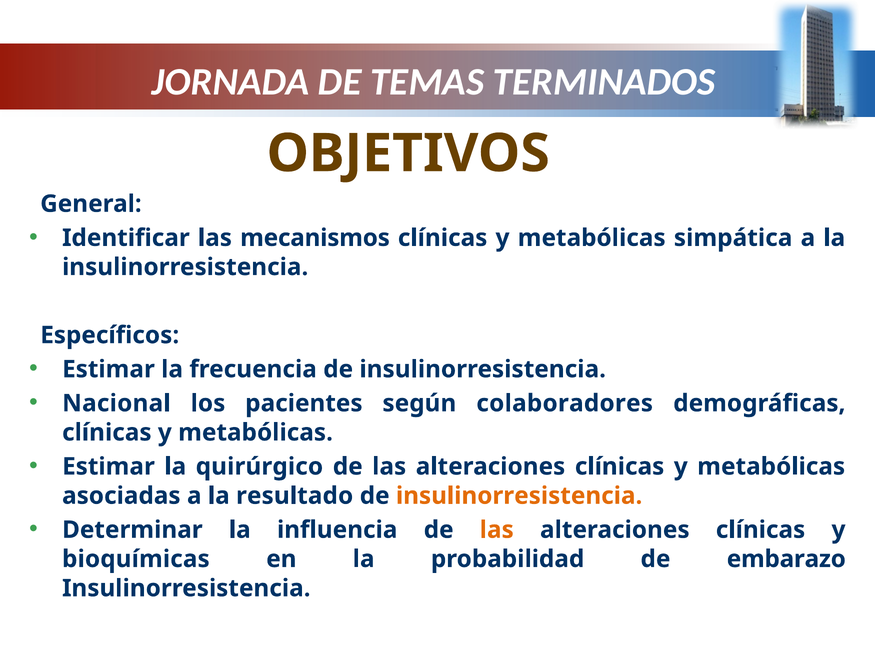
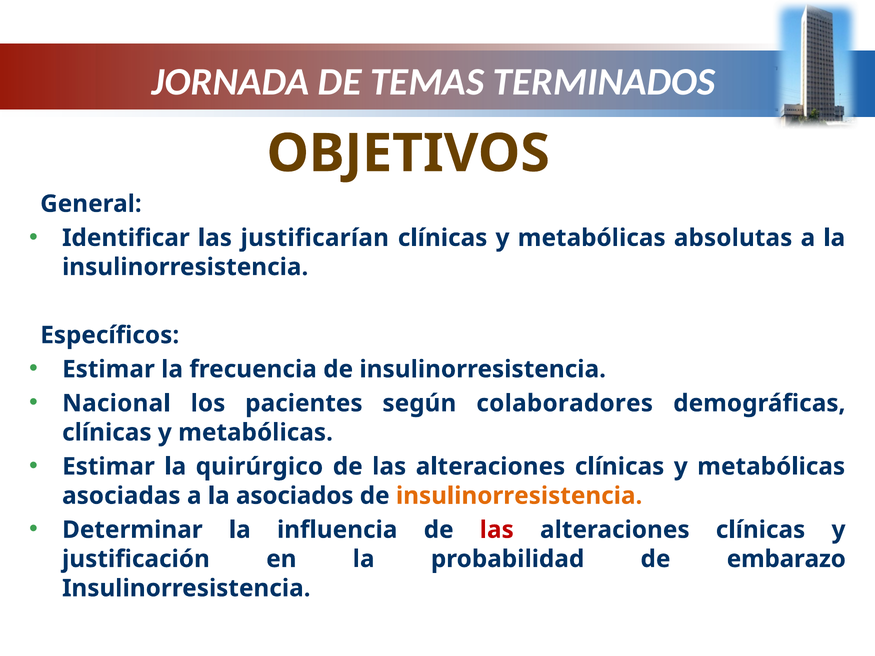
mecanismos: mecanismos -> justificarían
simpática: simpática -> absolutas
resultado: resultado -> asociados
las at (497, 530) colour: orange -> red
bioquímicas: bioquímicas -> justificación
